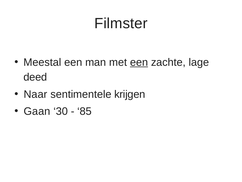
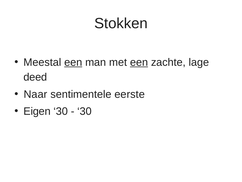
Filmster: Filmster -> Stokken
een at (73, 62) underline: none -> present
krijgen: krijgen -> eerste
Gaan: Gaan -> Eigen
85 at (85, 111): 85 -> 30
